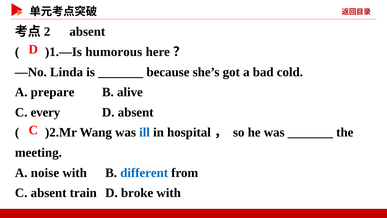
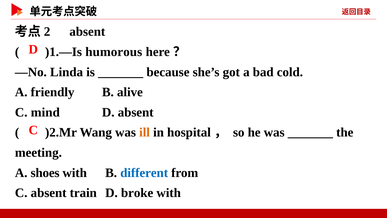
prepare: prepare -> friendly
every: every -> mind
ill colour: blue -> orange
noise: noise -> shoes
